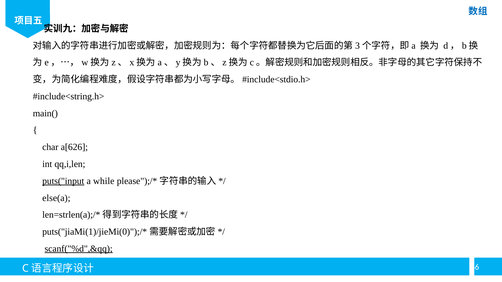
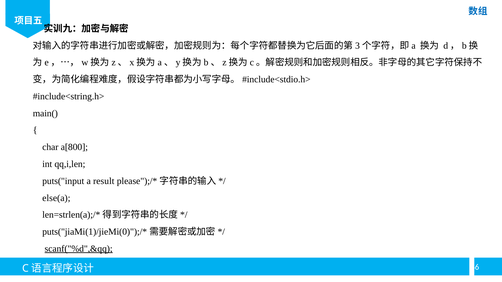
a[626: a[626 -> a[800
puts("input underline: present -> none
while: while -> result
